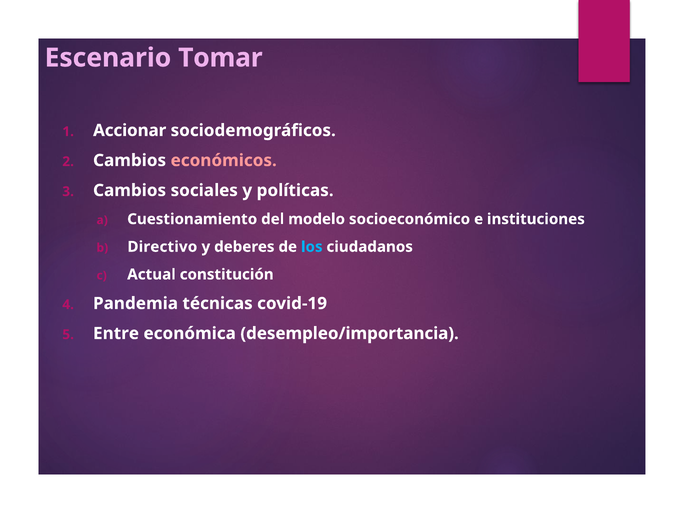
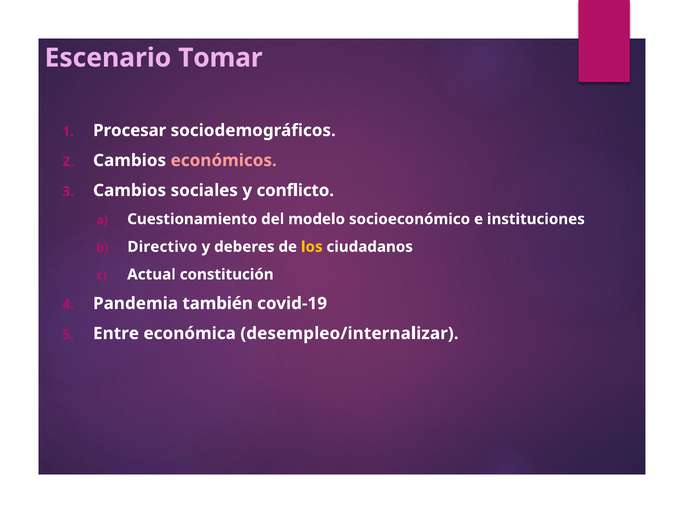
Accionar: Accionar -> Procesar
políticas: políticas -> conflicto
los colour: light blue -> yellow
técnicas: técnicas -> también
desempleo/importancia: desempleo/importancia -> desempleo/internalizar
